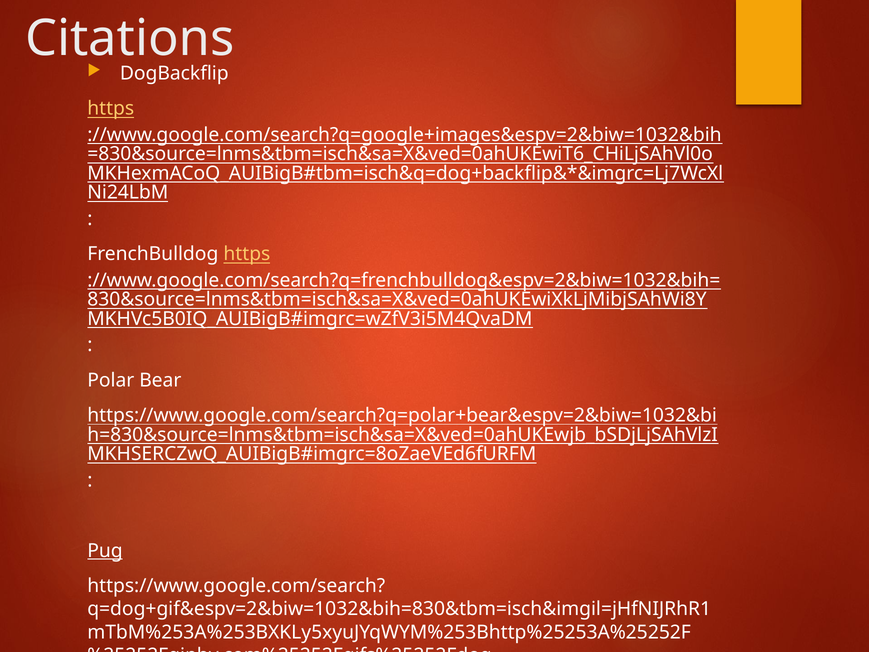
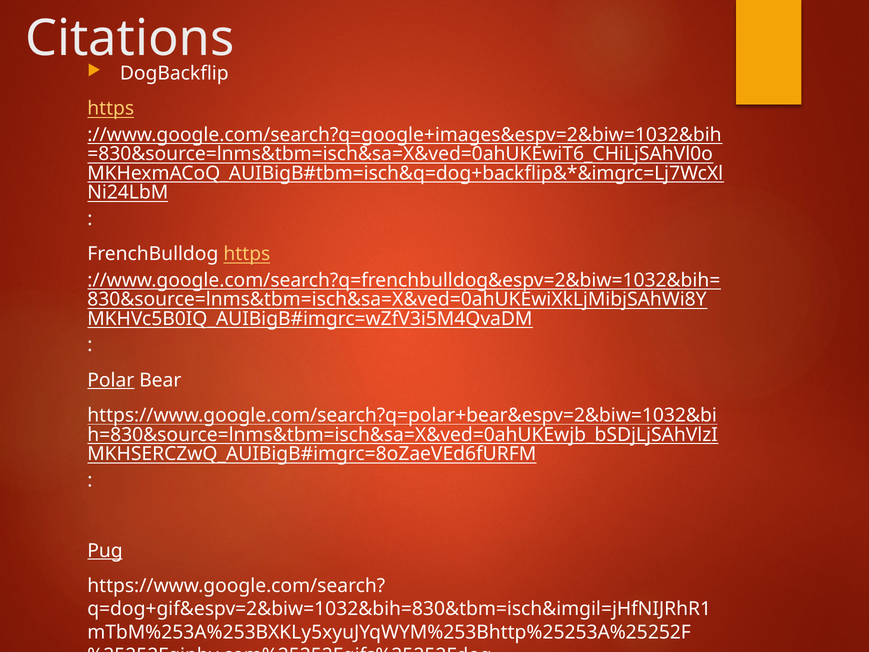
Polar underline: none -> present
